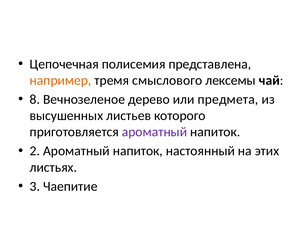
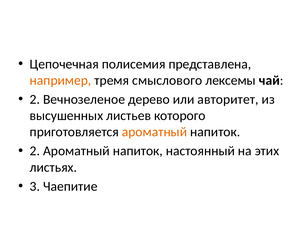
8 at (35, 99): 8 -> 2
предмета: предмета -> авторитет
ароматный at (154, 132) colour: purple -> orange
